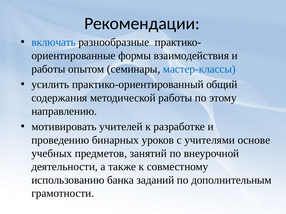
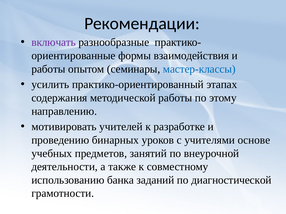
включать colour: blue -> purple
общий: общий -> этапах
дополнительным: дополнительным -> диагностической
